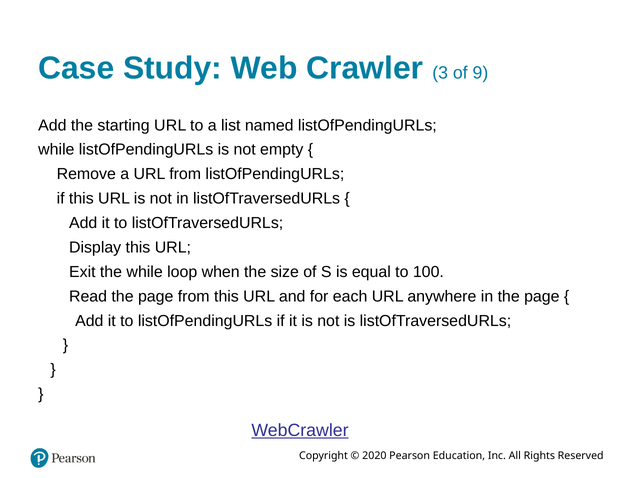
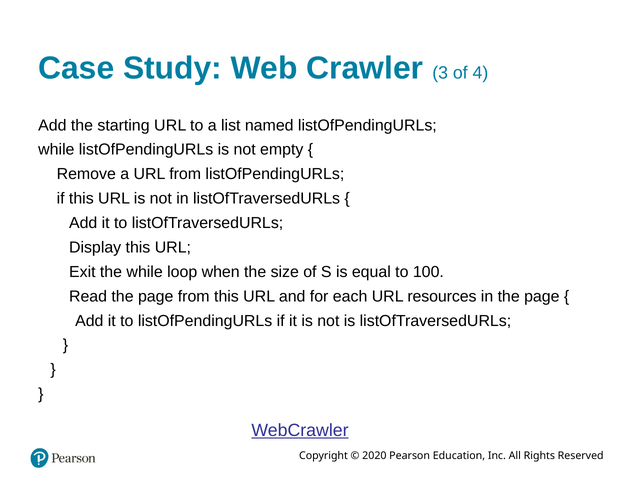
9: 9 -> 4
anywhere: anywhere -> resources
